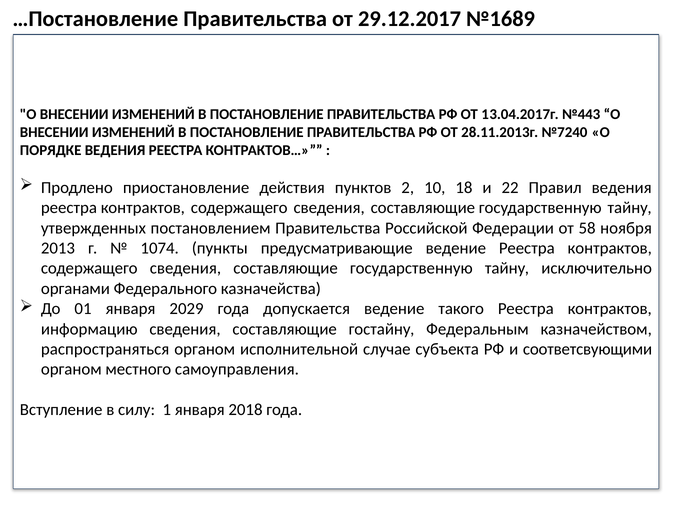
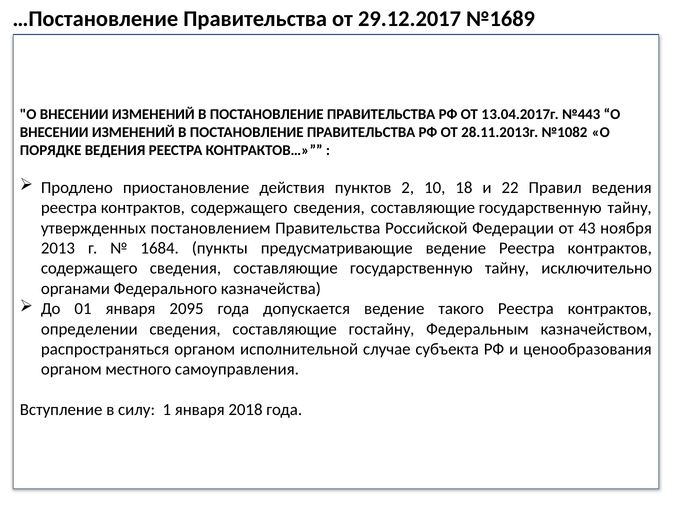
№7240: №7240 -> №1082
58: 58 -> 43
1074: 1074 -> 1684
2029: 2029 -> 2095
информацию: информацию -> определении
соответсвующими: соответсвующими -> ценообразования
